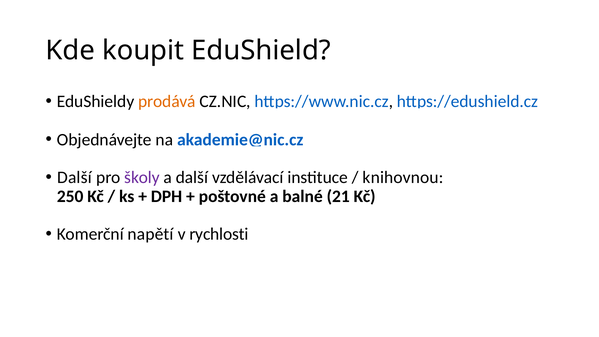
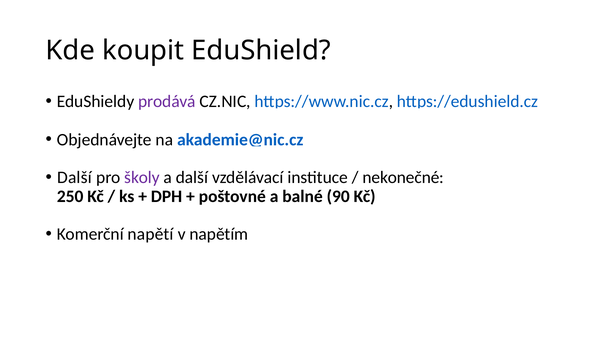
prodává colour: orange -> purple
knihovnou: knihovnou -> nekonečné
21: 21 -> 90
rychlosti: rychlosti -> napětím
